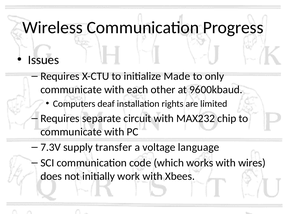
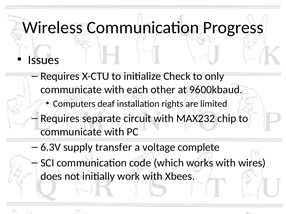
Made: Made -> Check
7.3V: 7.3V -> 6.3V
language: language -> complete
